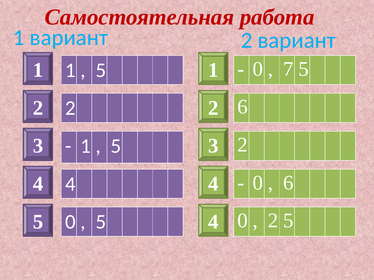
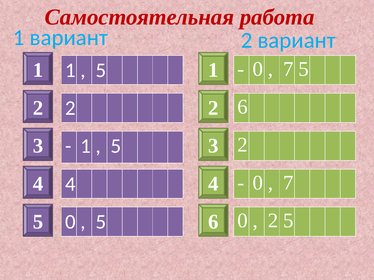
0 6: 6 -> 7
4 at (213, 222): 4 -> 6
